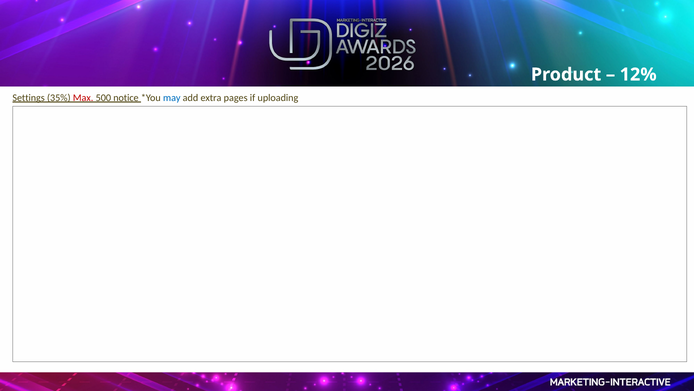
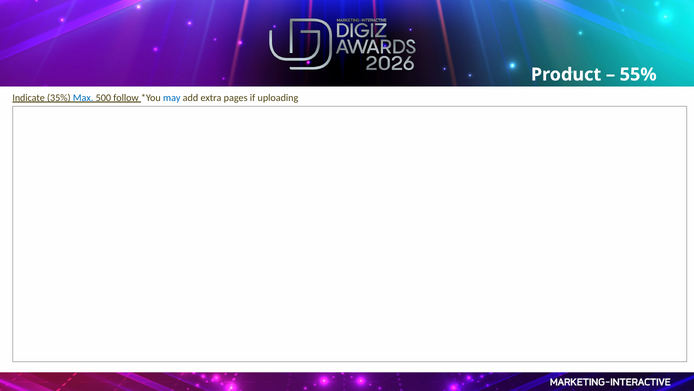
12%: 12% -> 55%
Settings: Settings -> Indicate
Max colour: red -> blue
notice: notice -> follow
